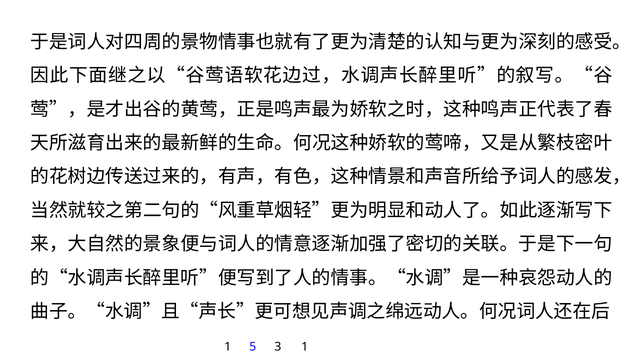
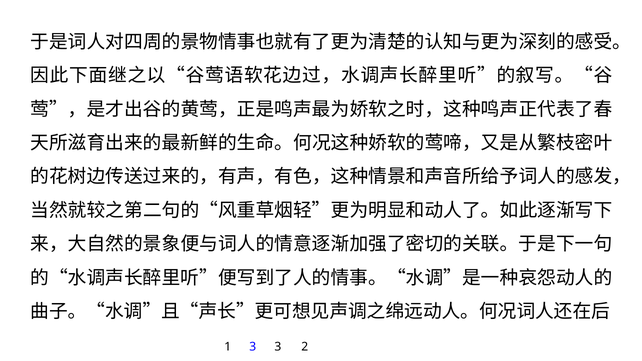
1 5: 5 -> 3
3 1: 1 -> 2
